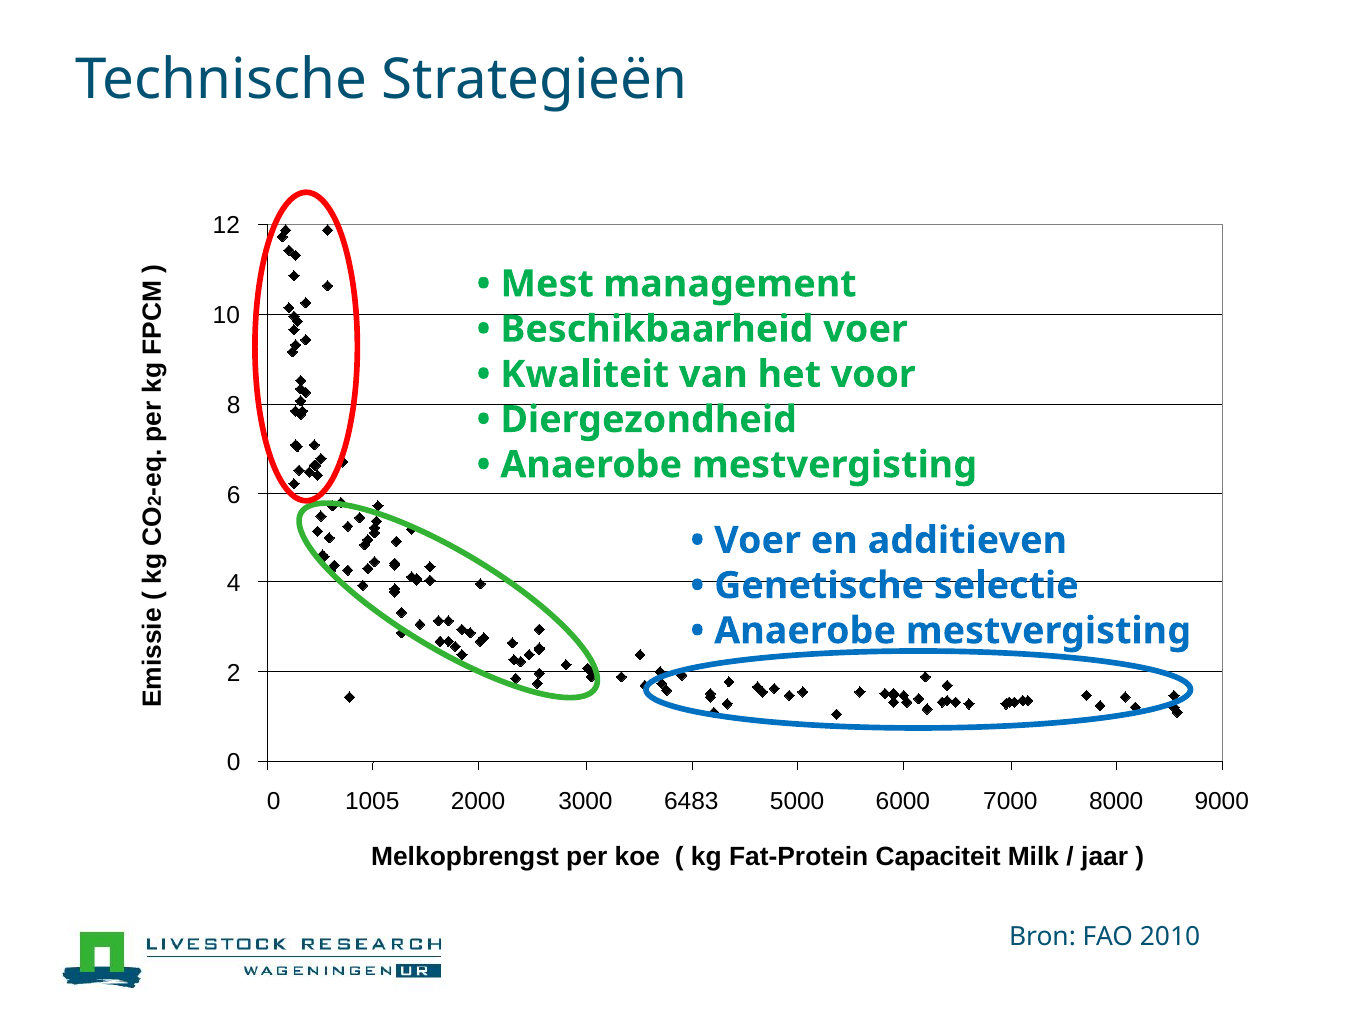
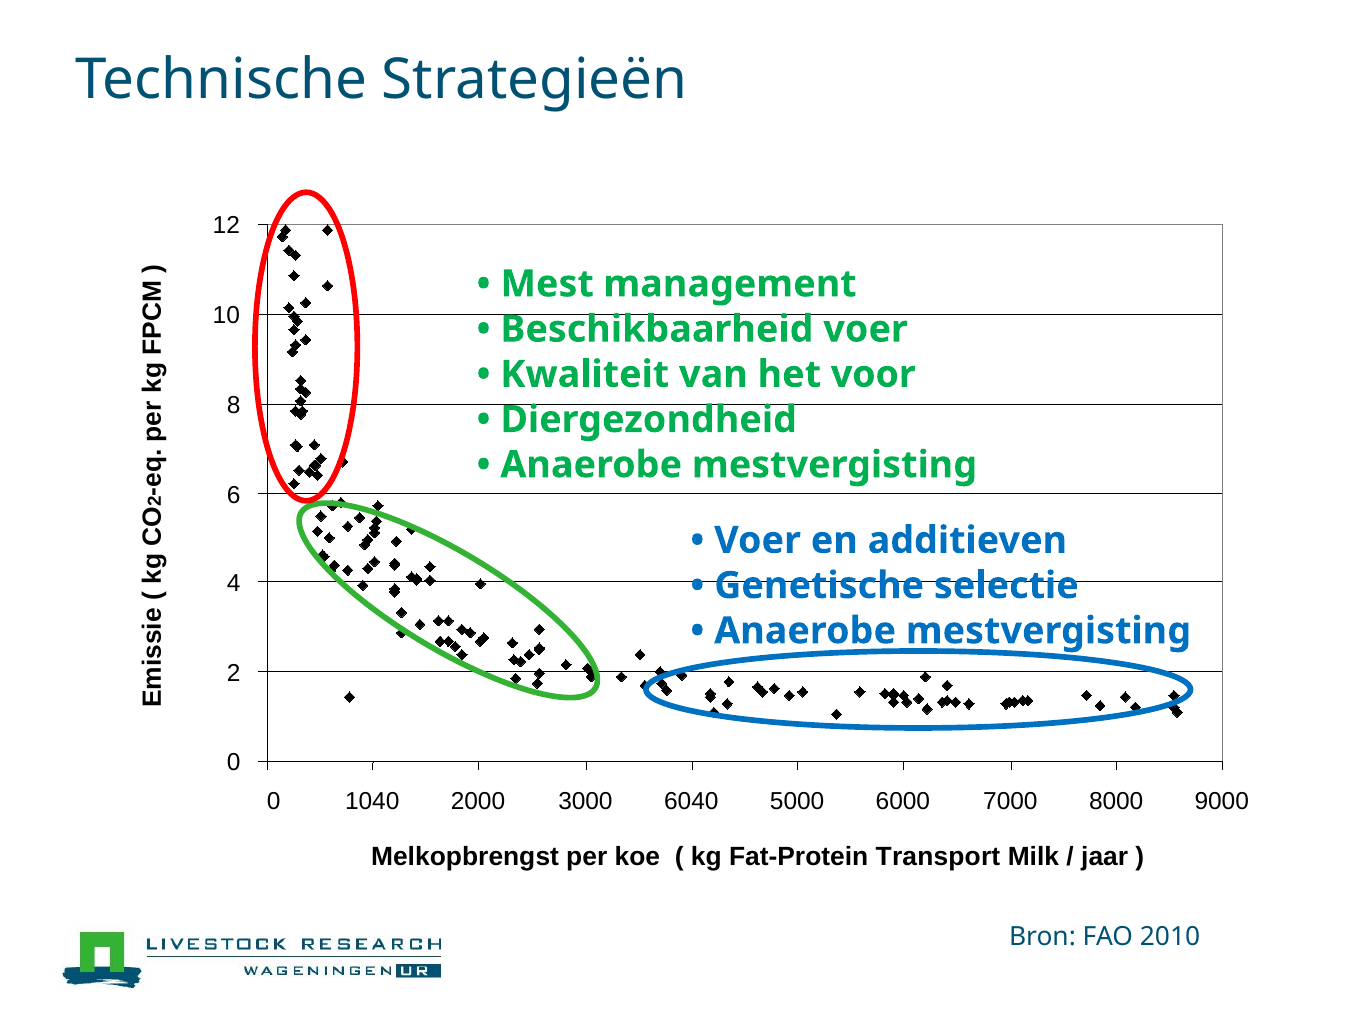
1005: 1005 -> 1040
6483: 6483 -> 6040
Capaciteit: Capaciteit -> Transport
